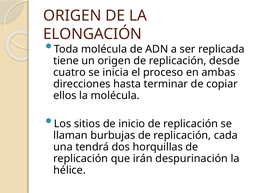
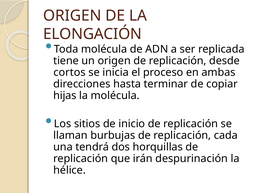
cuatro: cuatro -> cortos
ellos: ellos -> hijas
